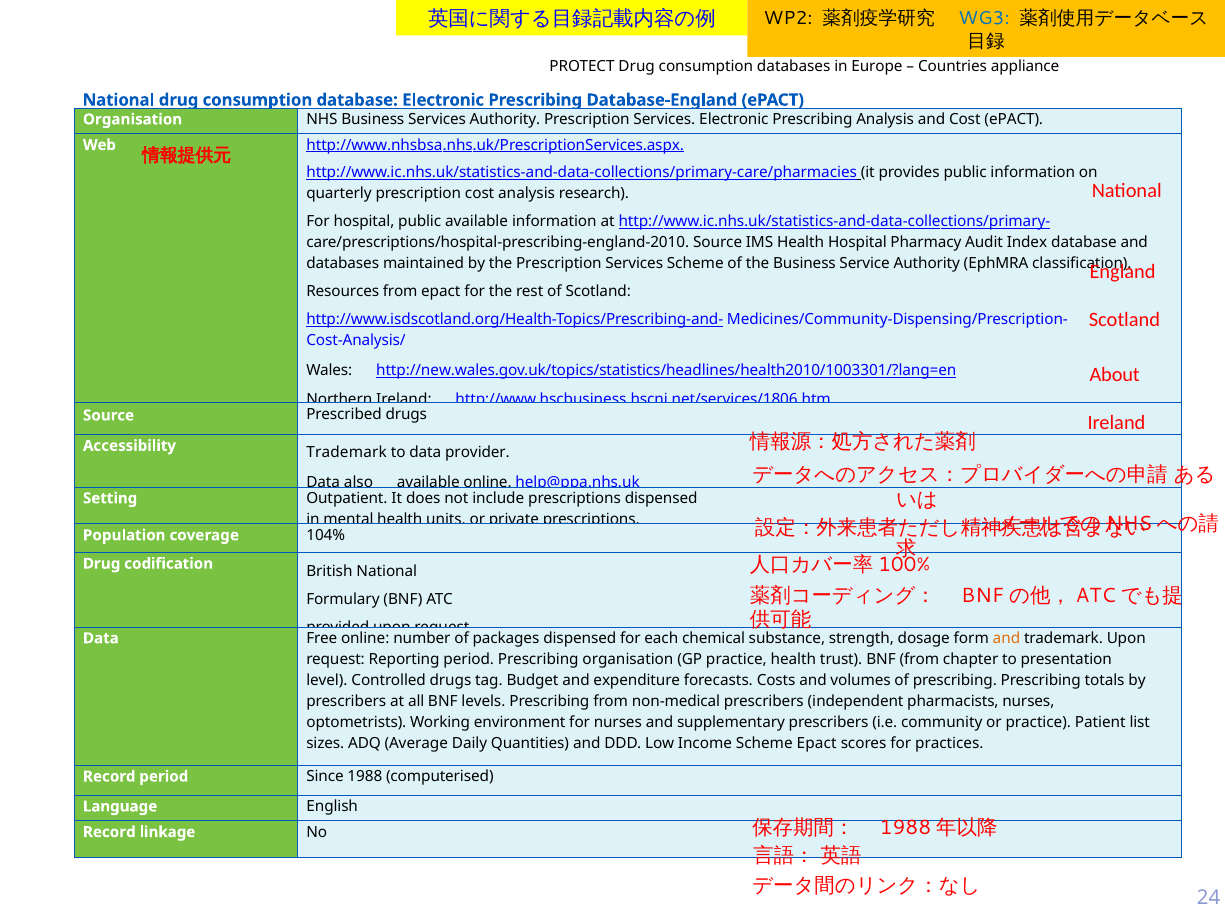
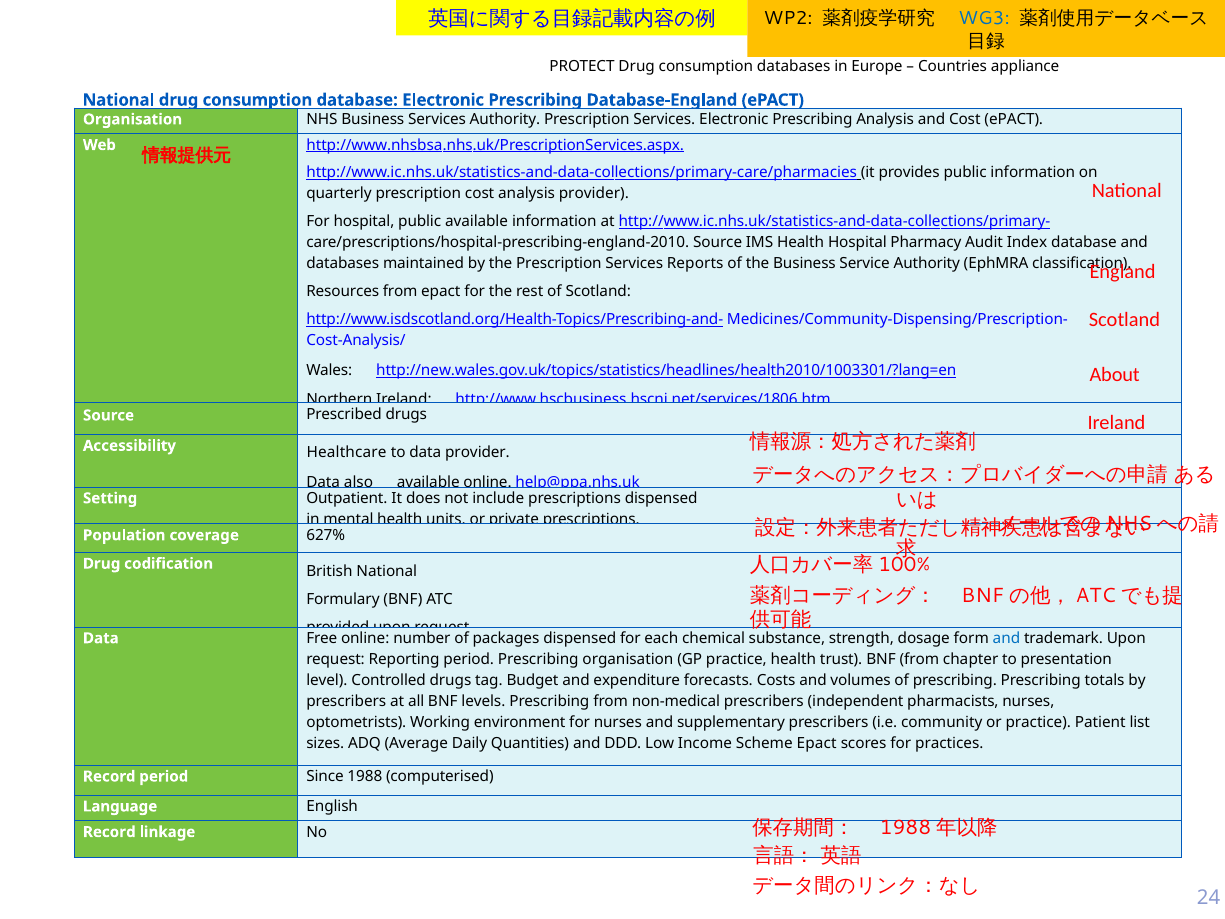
analysis research: research -> provider
Services Scheme: Scheme -> Reports
Accessibility Trademark: Trademark -> Healthcare
104%: 104% -> 627%
and at (1007, 638) colour: orange -> blue
